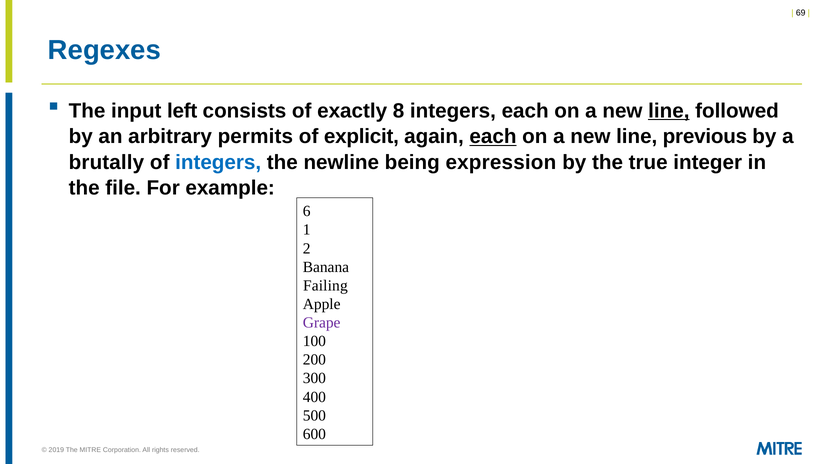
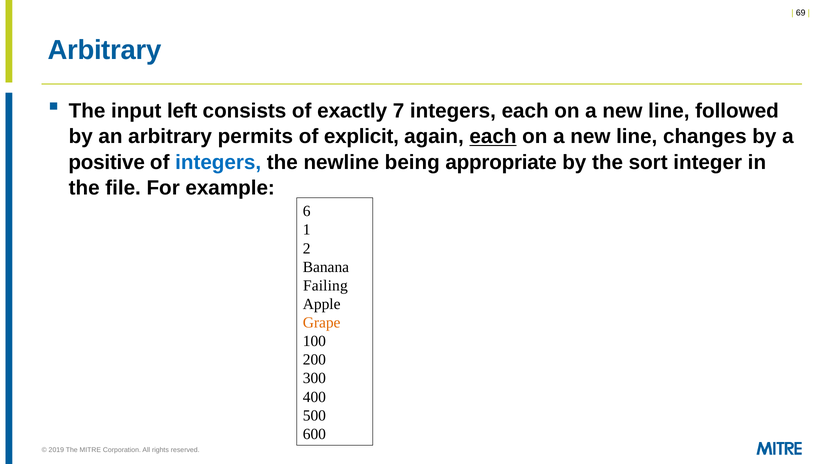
Regexes at (104, 50): Regexes -> Arbitrary
8: 8 -> 7
line at (669, 111) underline: present -> none
previous: previous -> changes
brutally: brutally -> positive
expression: expression -> appropriate
true: true -> sort
Grape colour: purple -> orange
